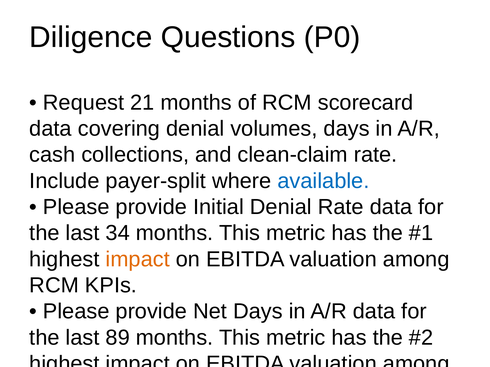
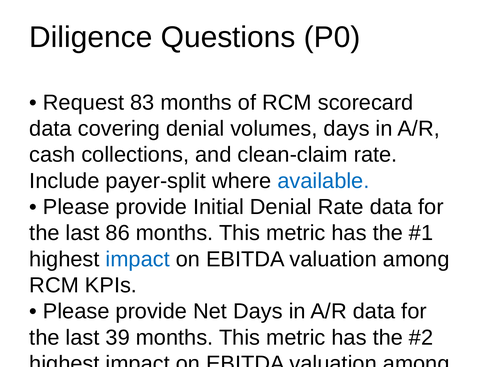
21: 21 -> 83
34: 34 -> 86
impact at (138, 260) colour: orange -> blue
89: 89 -> 39
